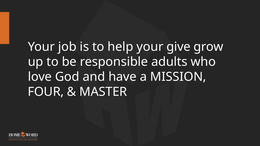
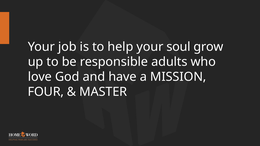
give: give -> soul
